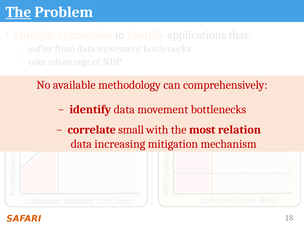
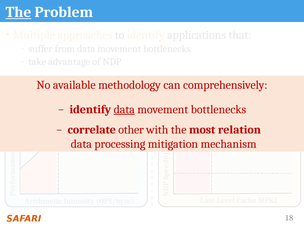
data at (124, 109) underline: none -> present
small: small -> other
increasing: increasing -> processing
